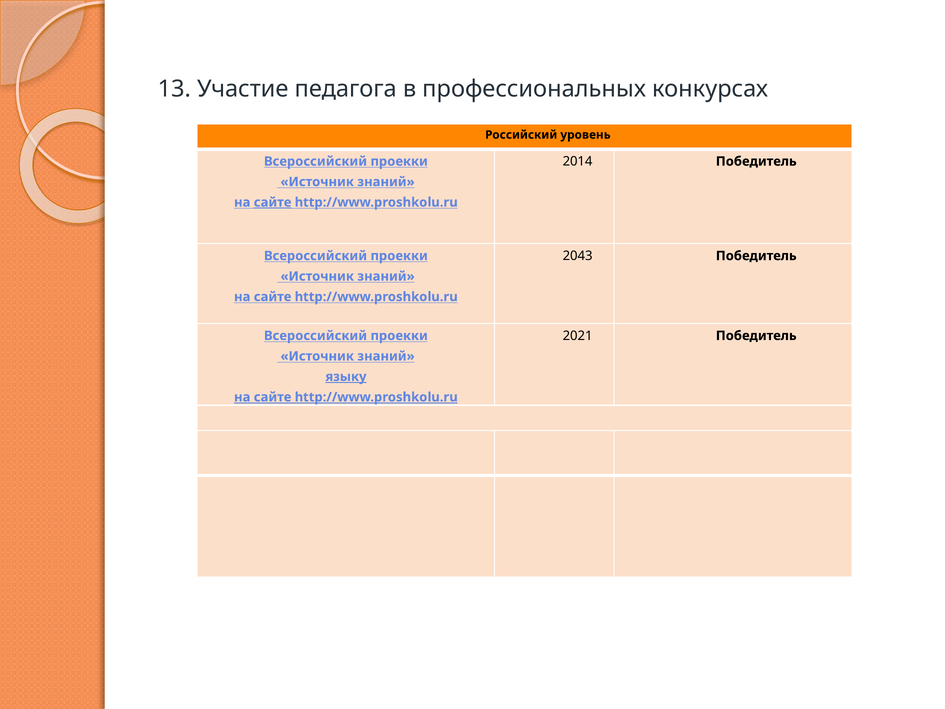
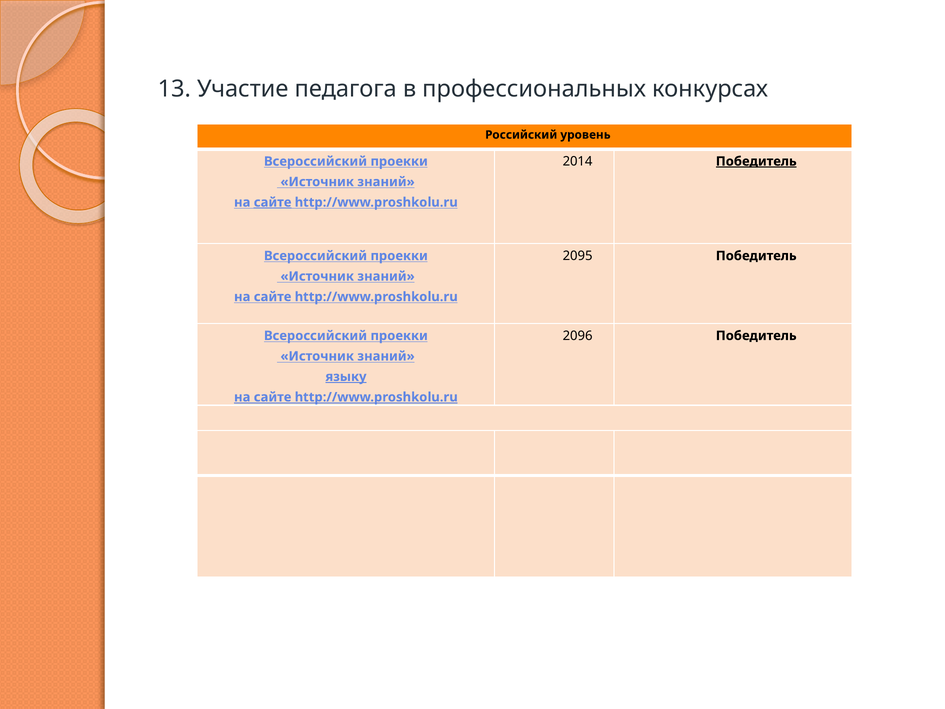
Победитель at (756, 161) underline: none -> present
2043: 2043 -> 2095
2021: 2021 -> 2096
